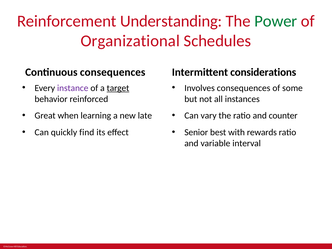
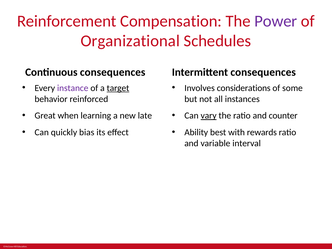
Understanding: Understanding -> Compensation
Power colour: green -> purple
Intermittent considerations: considerations -> consequences
Involves consequences: consequences -> considerations
vary underline: none -> present
find: find -> bias
Senior: Senior -> Ability
